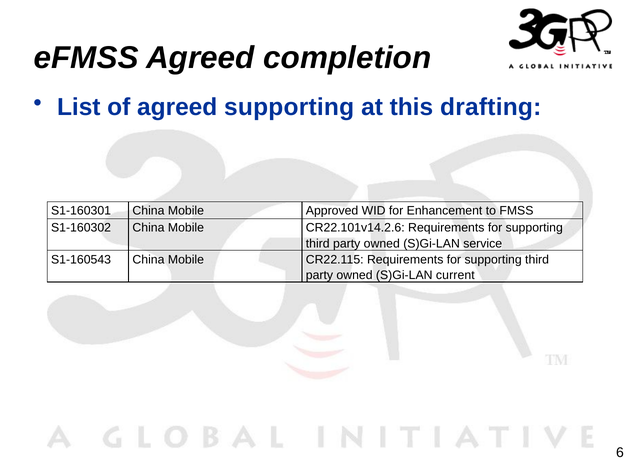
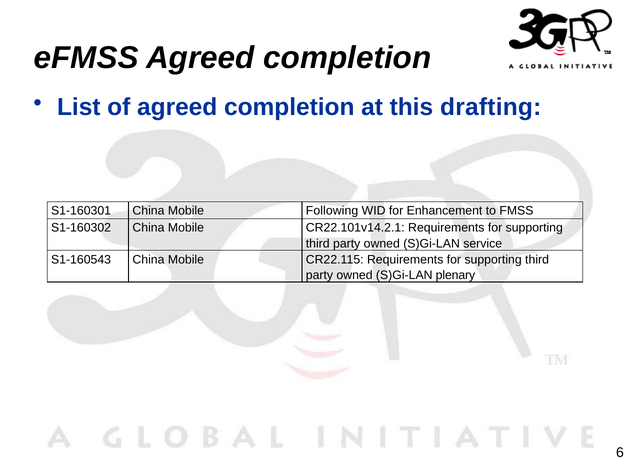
of agreed supporting: supporting -> completion
Approved: Approved -> Following
CR22.101v14.2.6: CR22.101v14.2.6 -> CR22.101v14.2.1
current: current -> plenary
